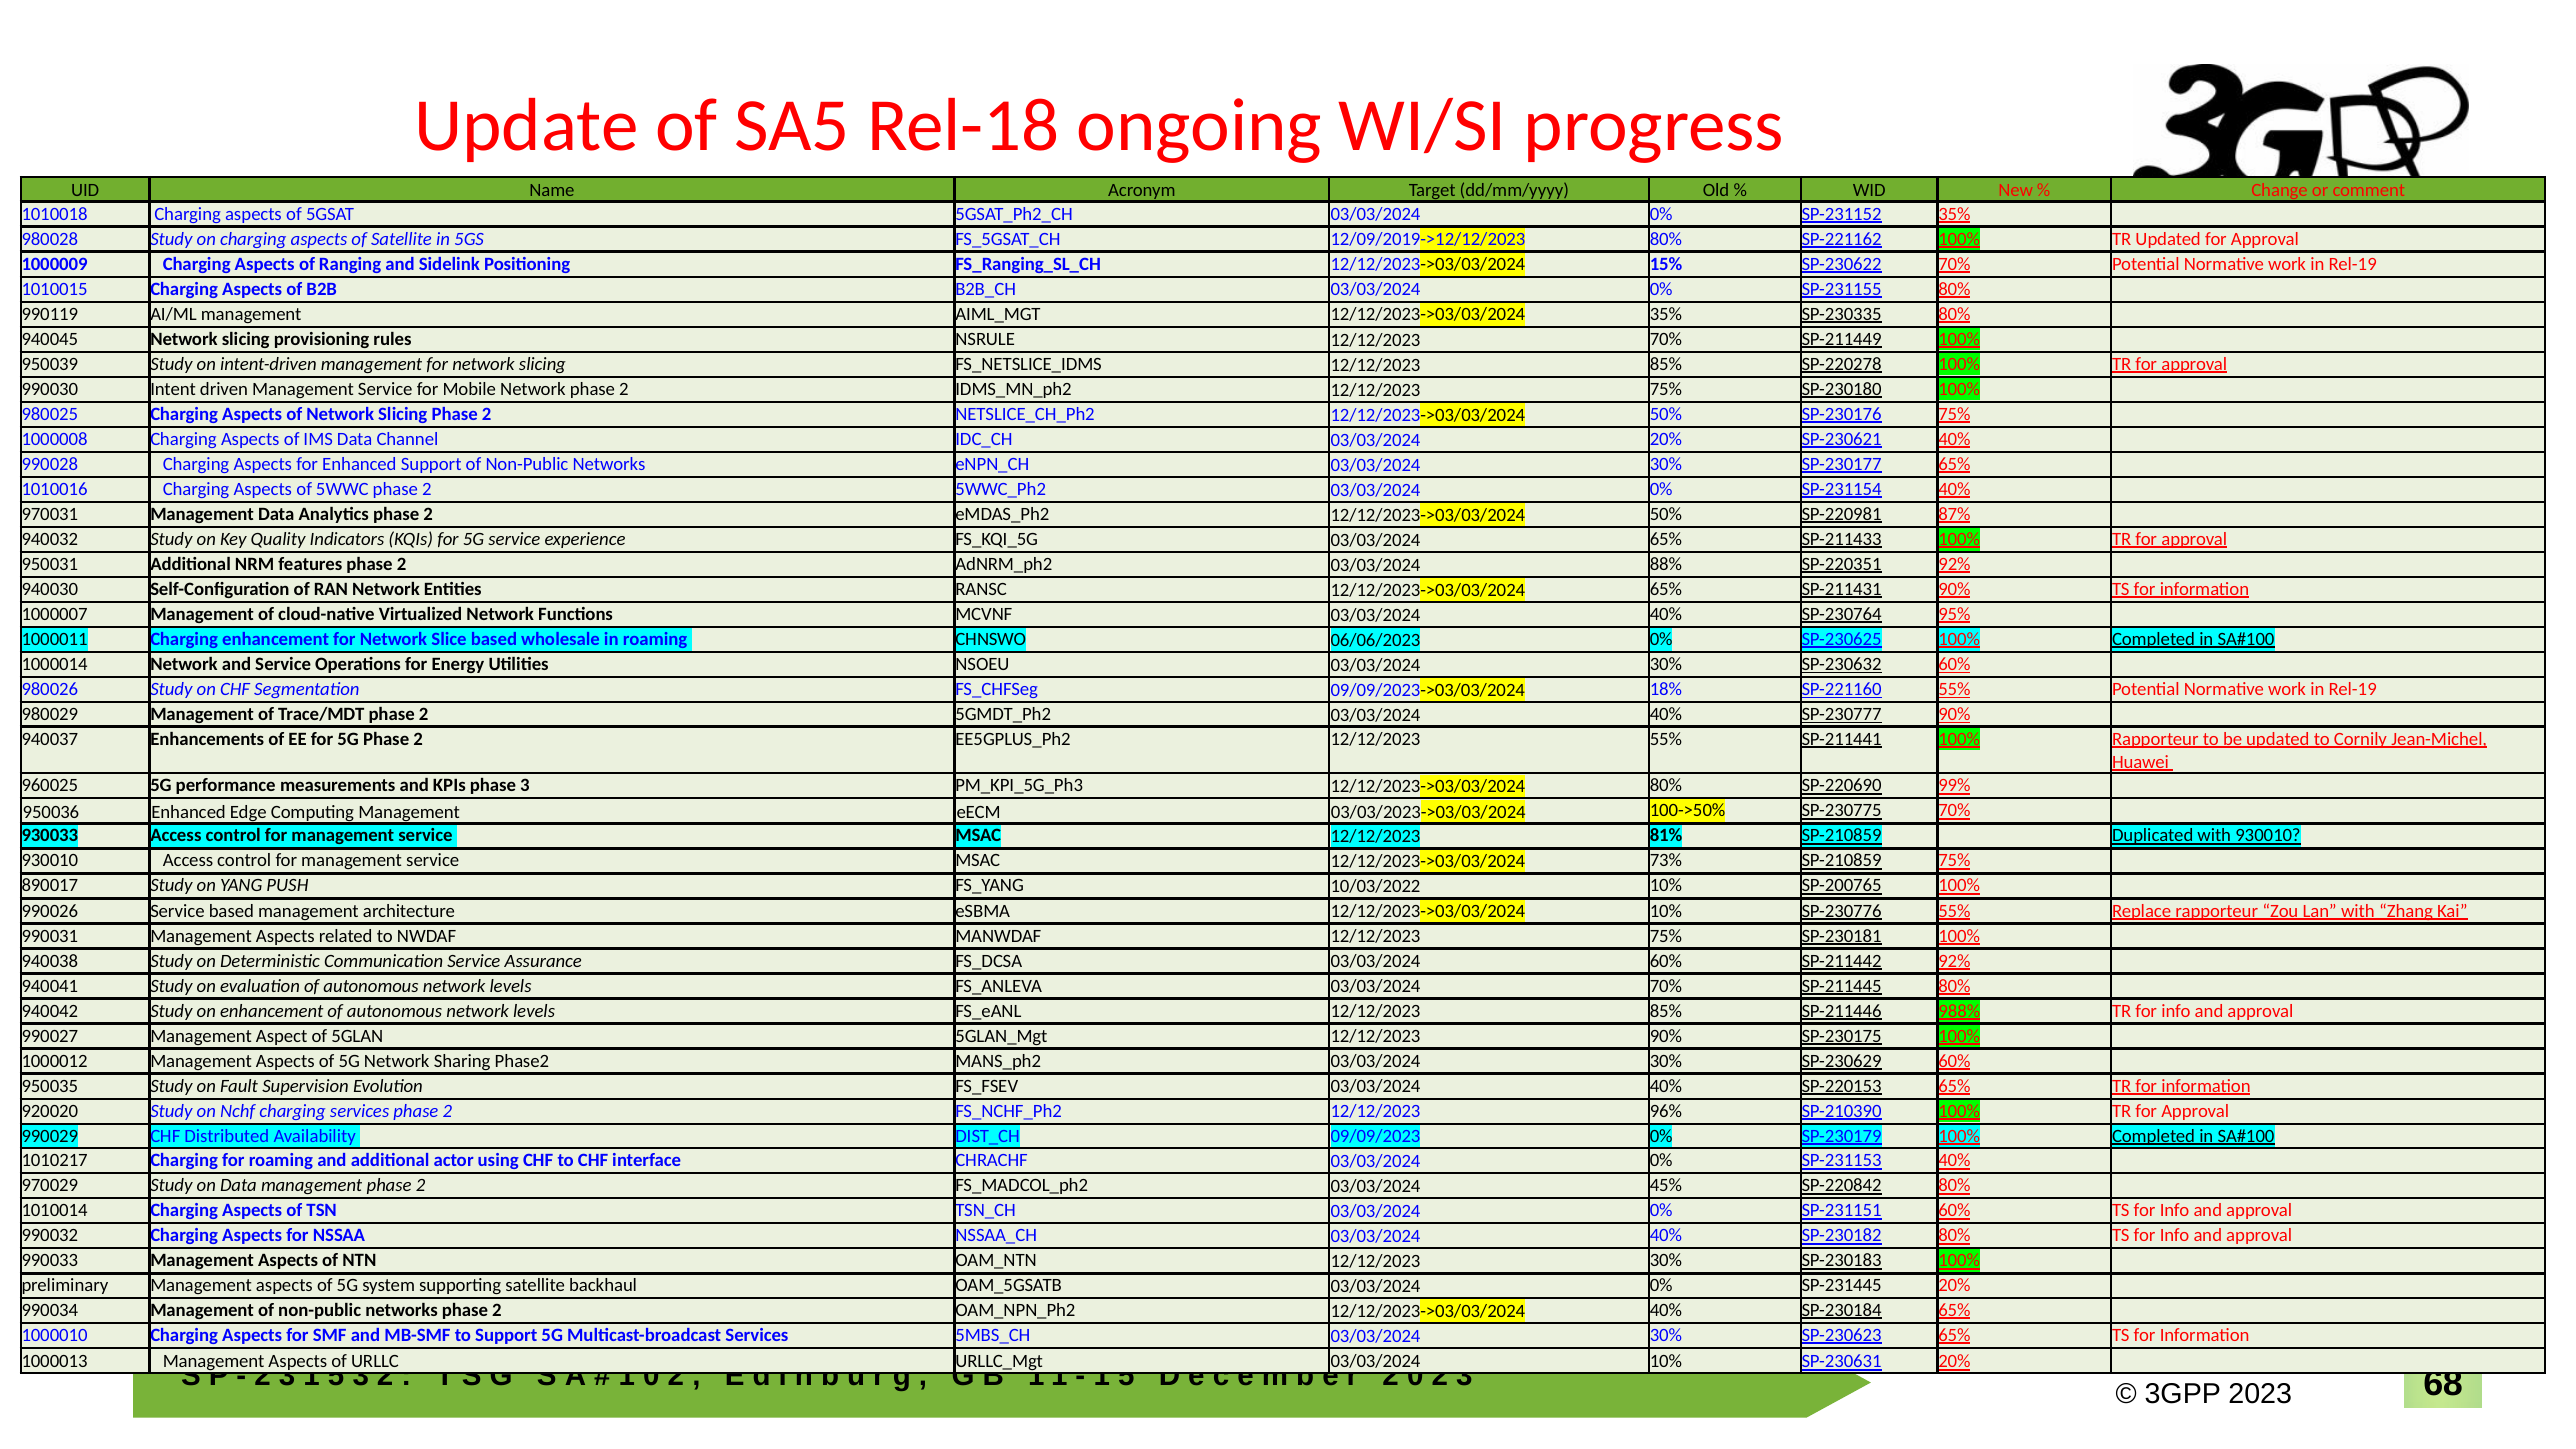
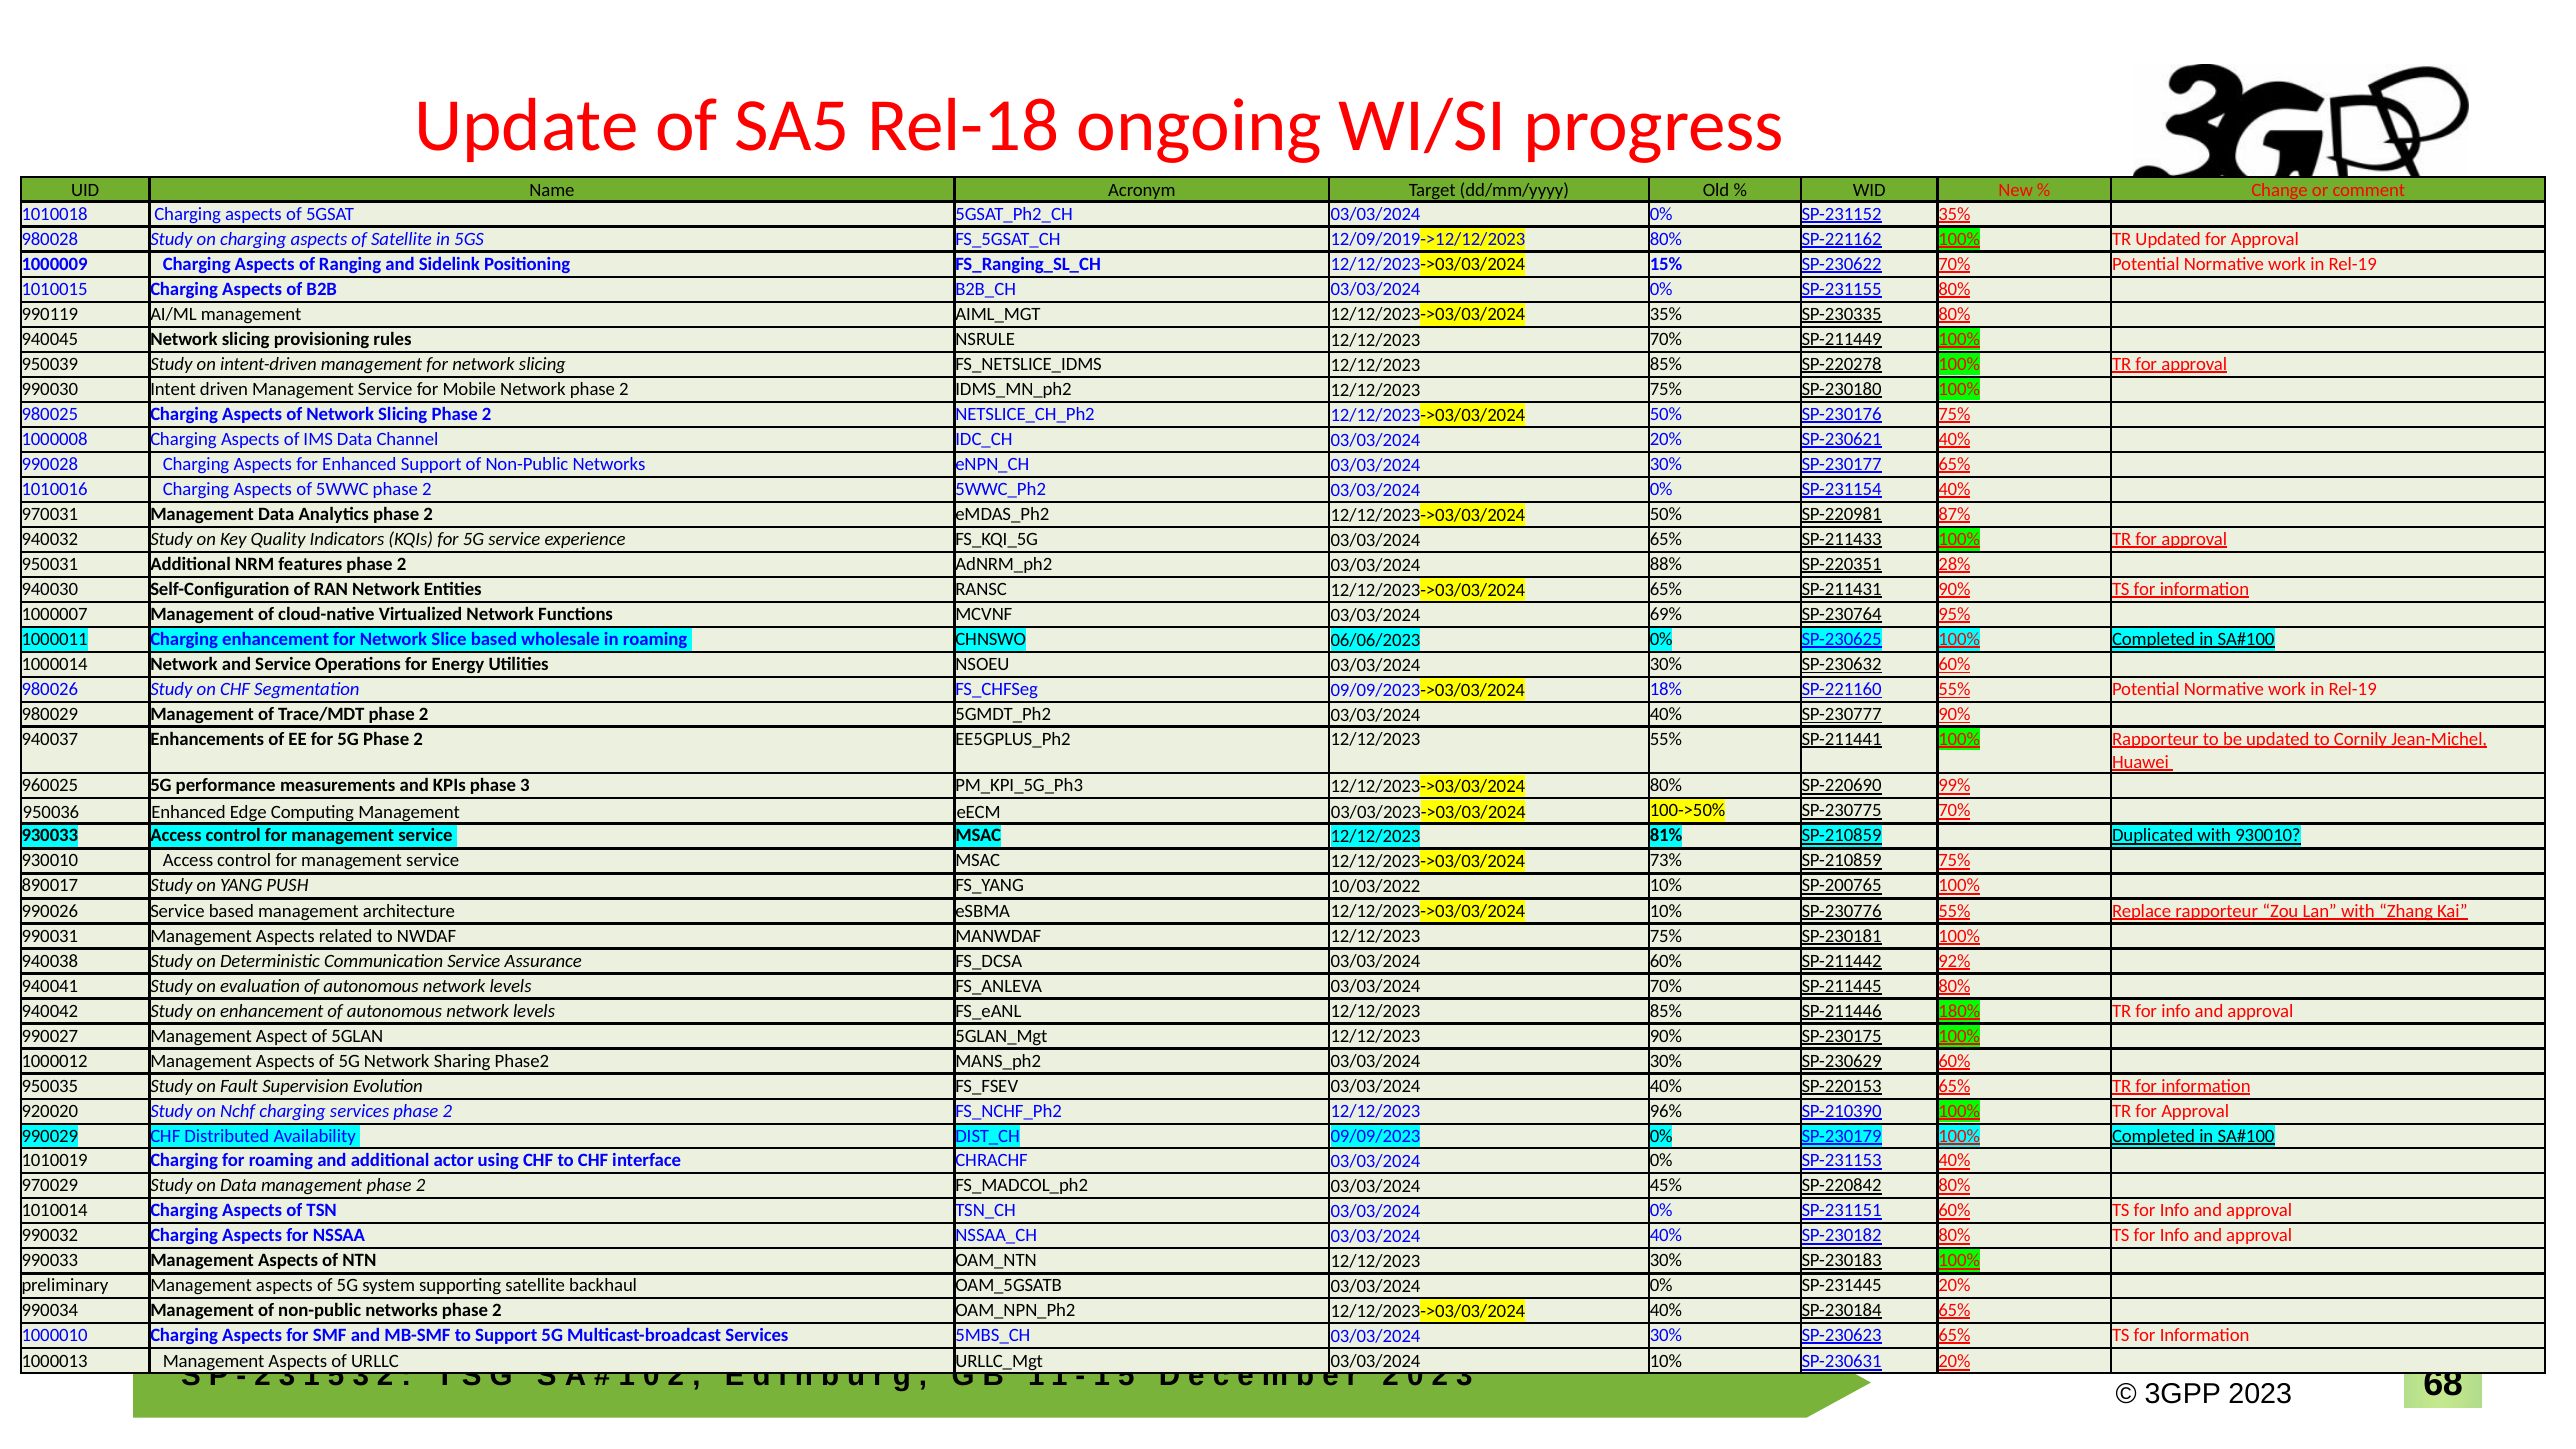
SP-220351 92%: 92% -> 28%
MCVNF 03/03/2024 40%: 40% -> 69%
988%: 988% -> 180%
1010217: 1010217 -> 1010019
